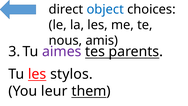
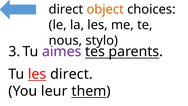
object colour: blue -> orange
amis: amis -> stylo
stylos at (71, 74): stylos -> direct
